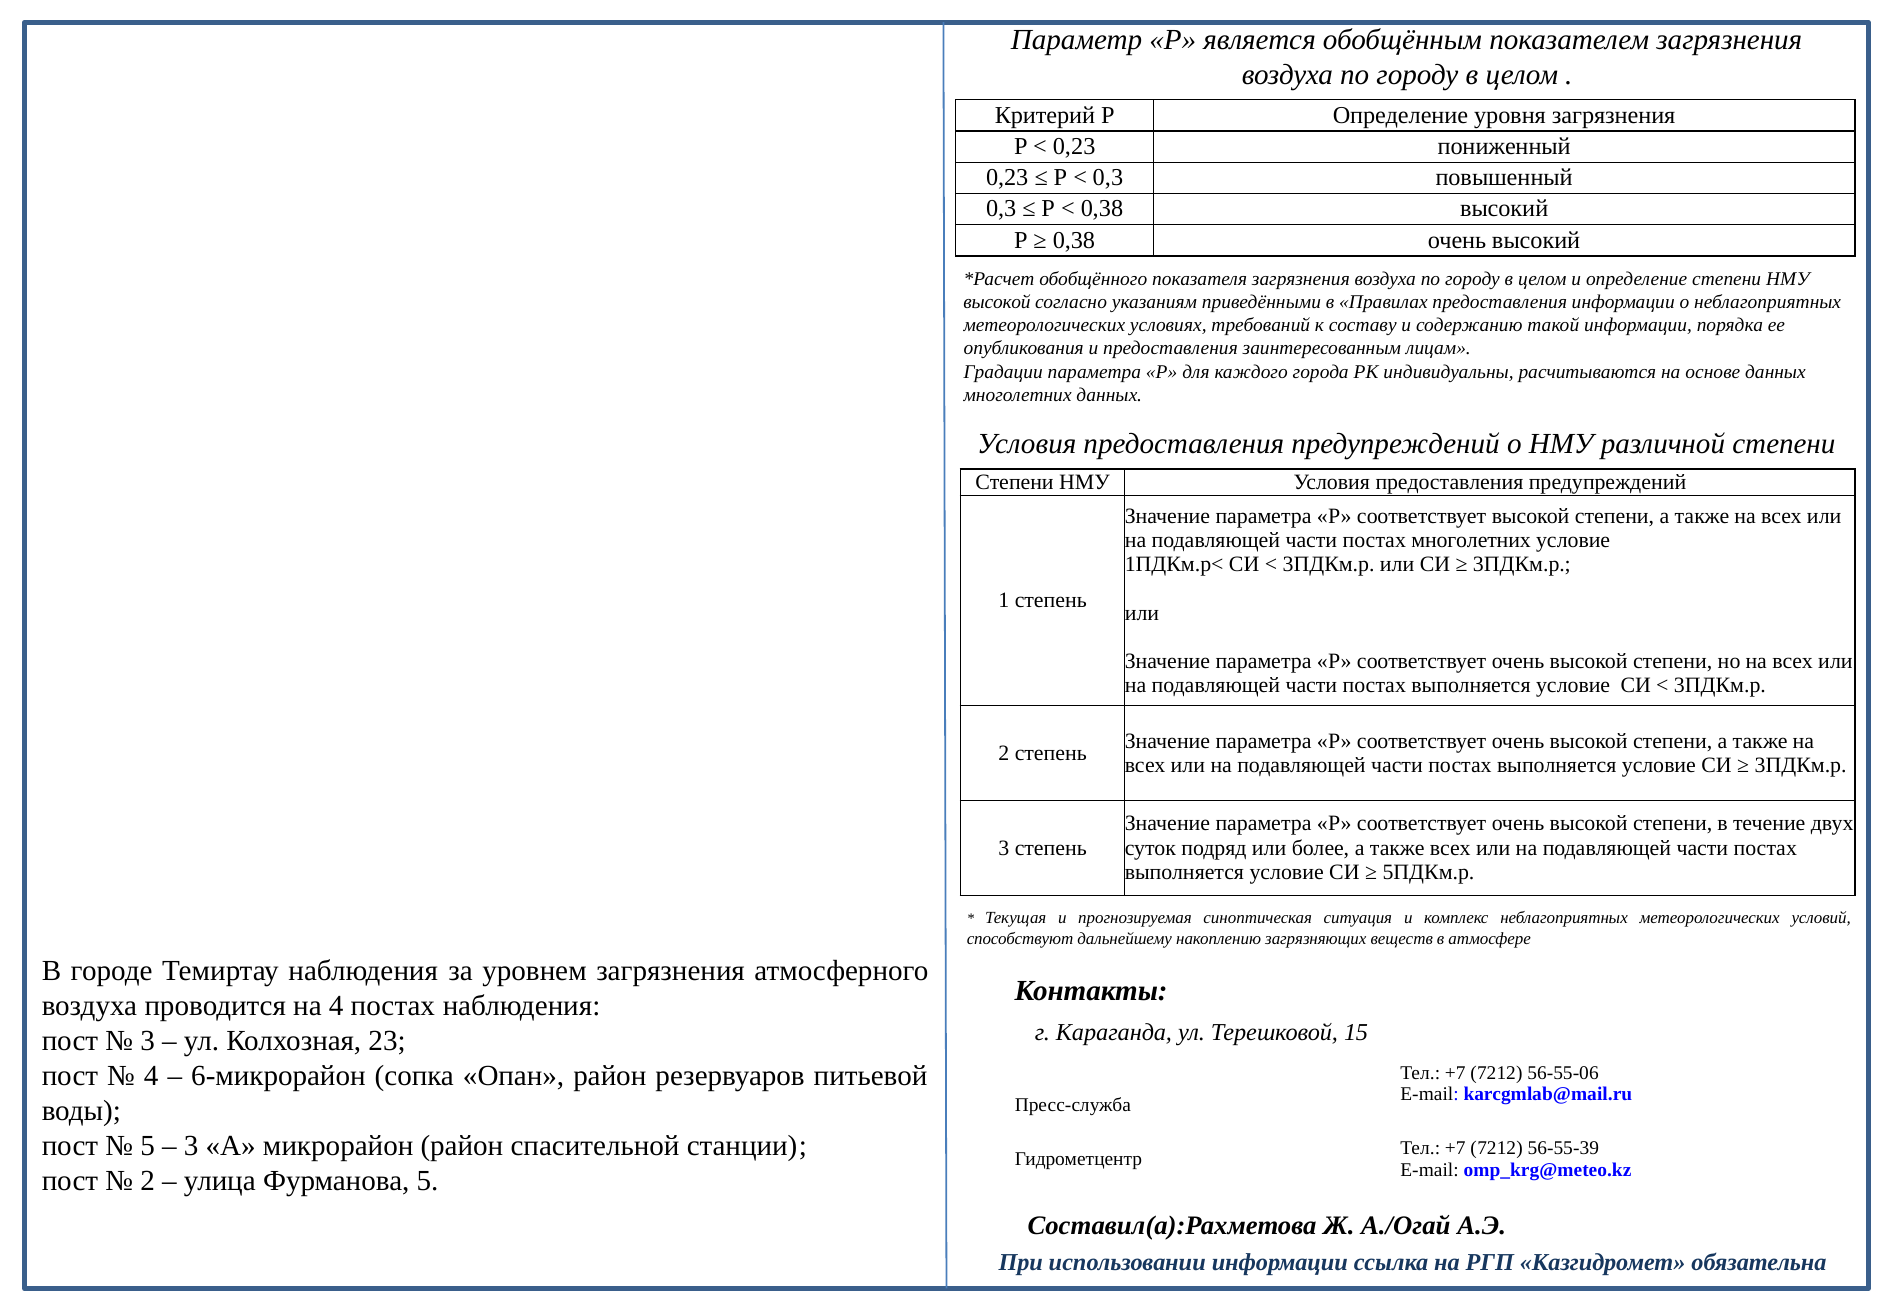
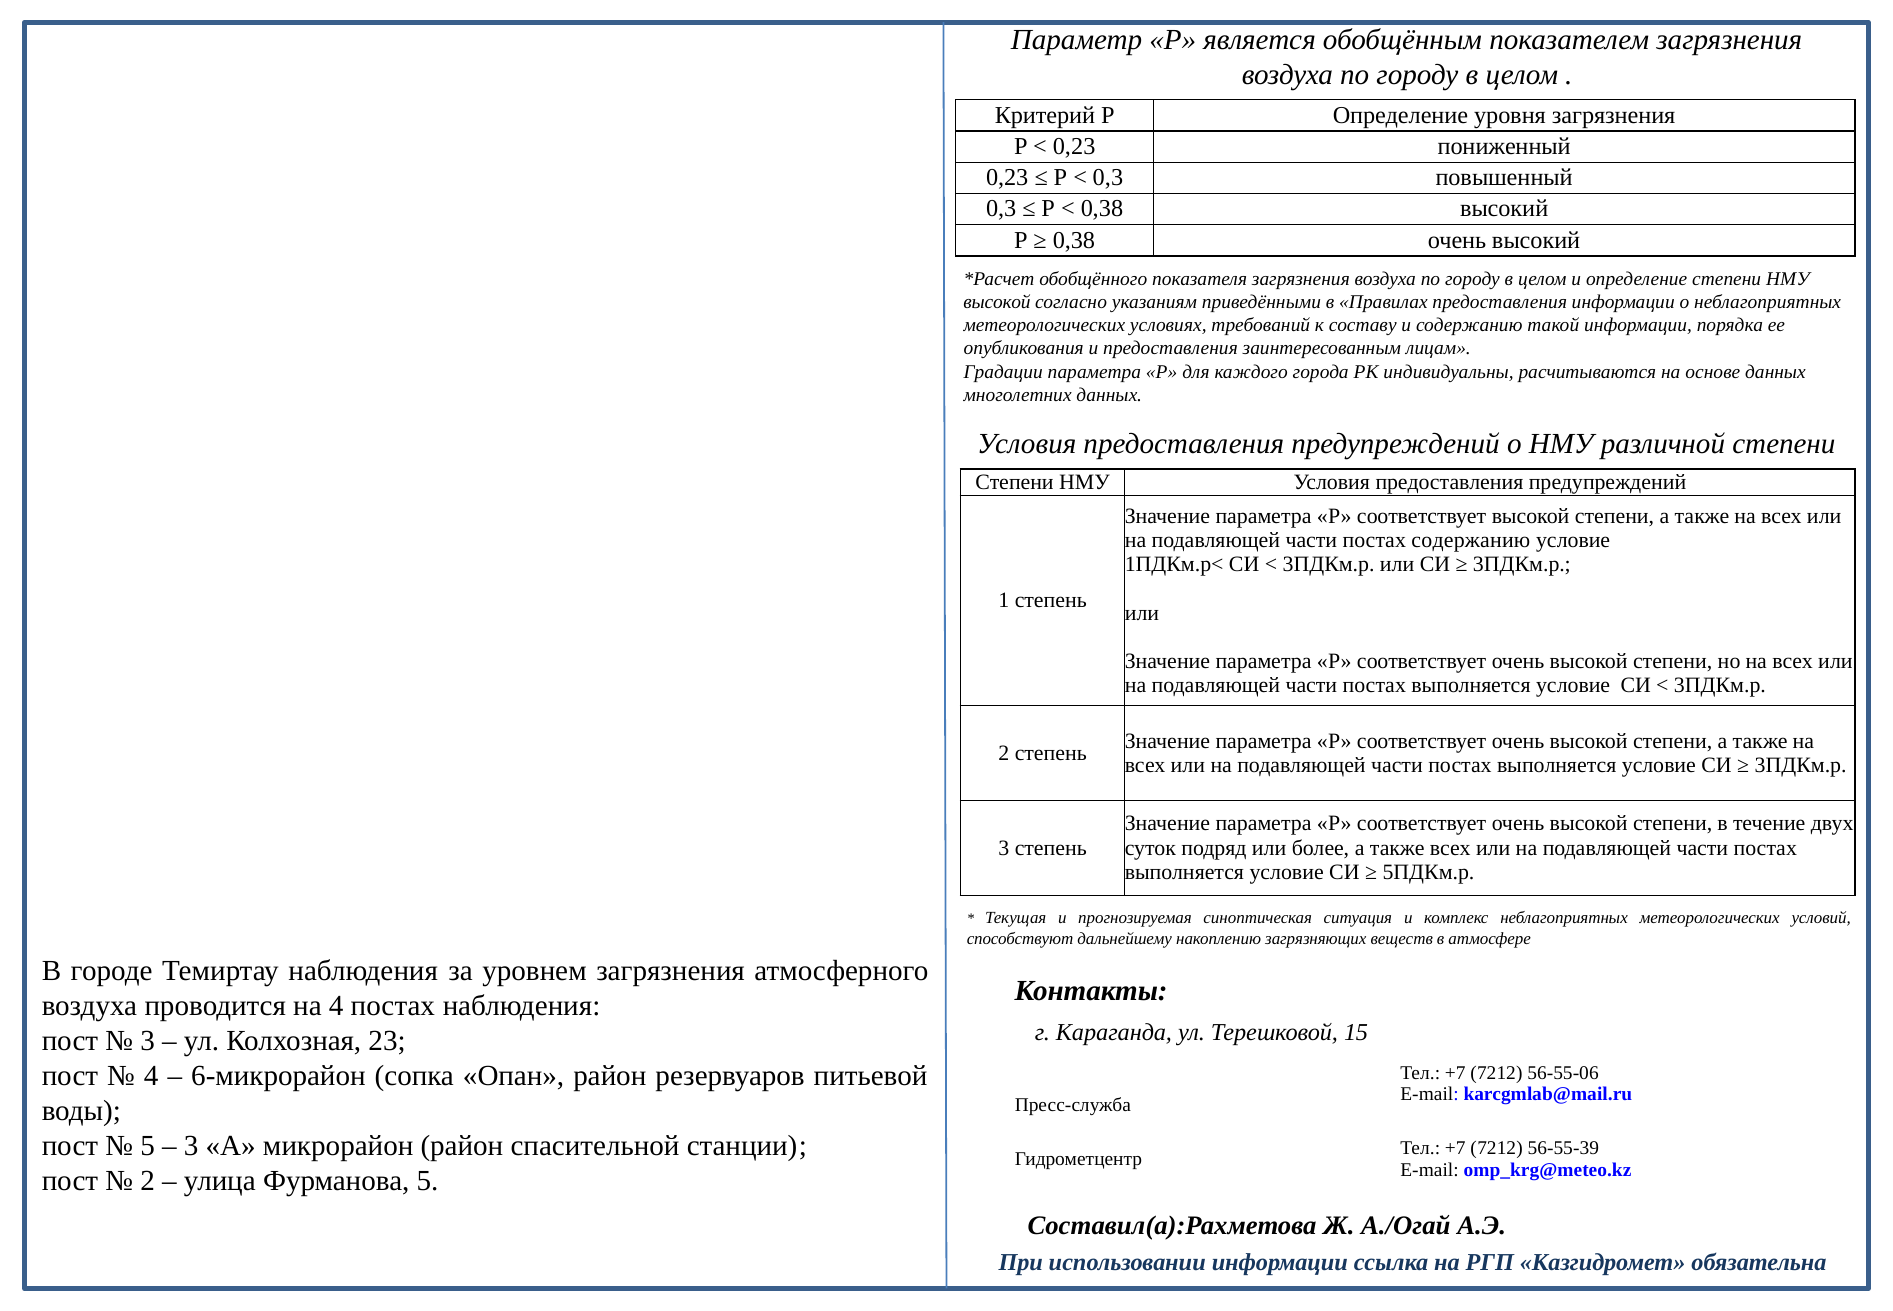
постах многолетних: многолетних -> содержанию
